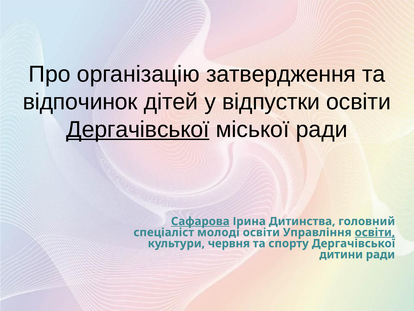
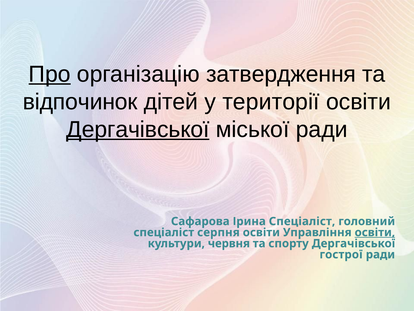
Про underline: none -> present
відпустки: відпустки -> території
Сафарова underline: present -> none
Ірина Дитинства: Дитинства -> Спеціаліст
молоді: молоді -> серпня
дитини: дитини -> гострої
